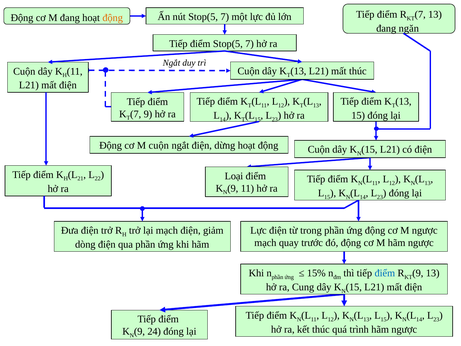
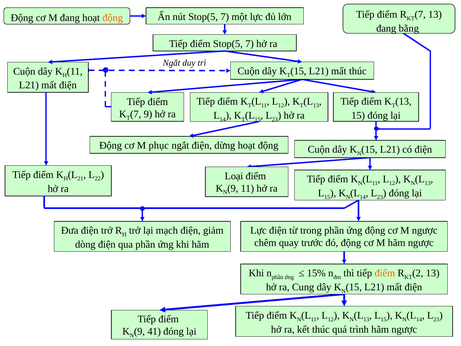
ngăn: ngăn -> bằng
13 at (298, 71): 13 -> 15
M cuộn: cuộn -> phục
mạch at (265, 243): mạch -> chêm
điểm at (385, 273) colour: blue -> orange
9 at (418, 273): 9 -> 2
24: 24 -> 41
